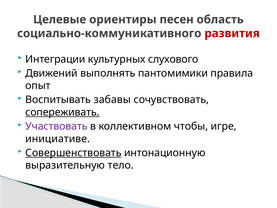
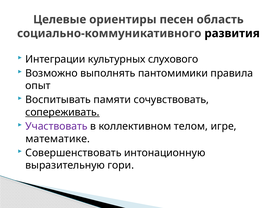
развития colour: red -> black
Движений: Движений -> Возможно
забавы: забавы -> памяти
чтобы: чтобы -> телом
инициативе: инициативе -> математике
Совершенствовать underline: present -> none
тело: тело -> гори
